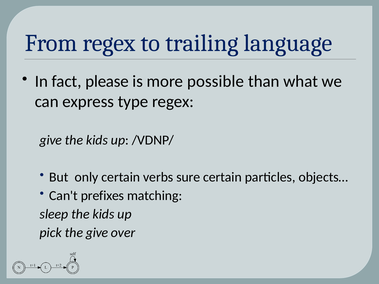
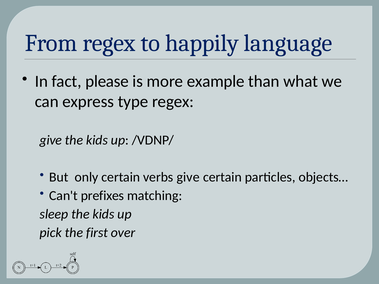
trailing: trailing -> happily
possible: possible -> example
verbs sure: sure -> give
the give: give -> first
